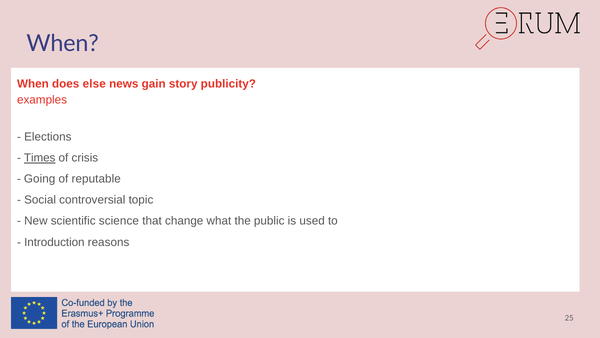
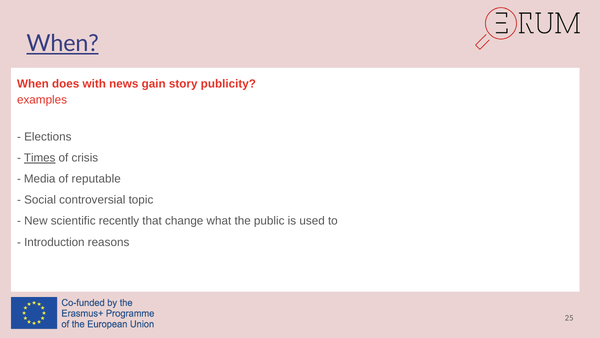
When at (63, 44) underline: none -> present
else: else -> with
Going: Going -> Media
science: science -> recently
